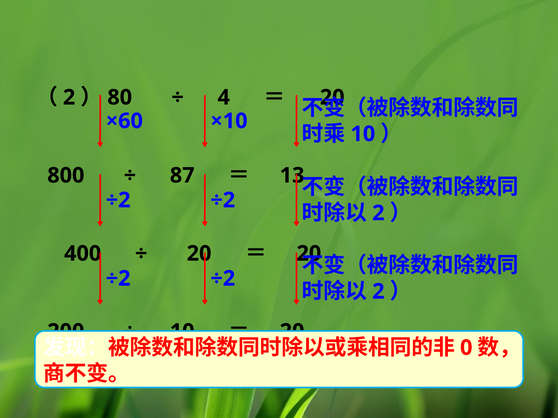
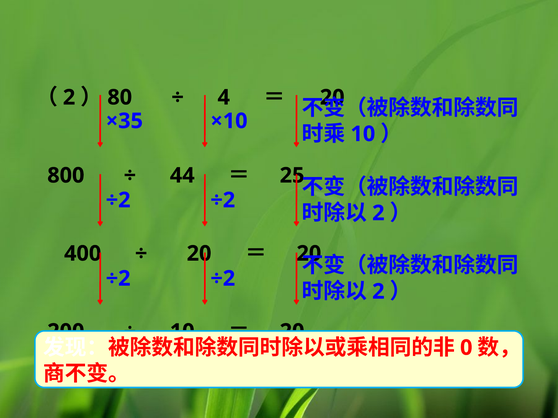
×60: ×60 -> ×35
87: 87 -> 44
13: 13 -> 25
